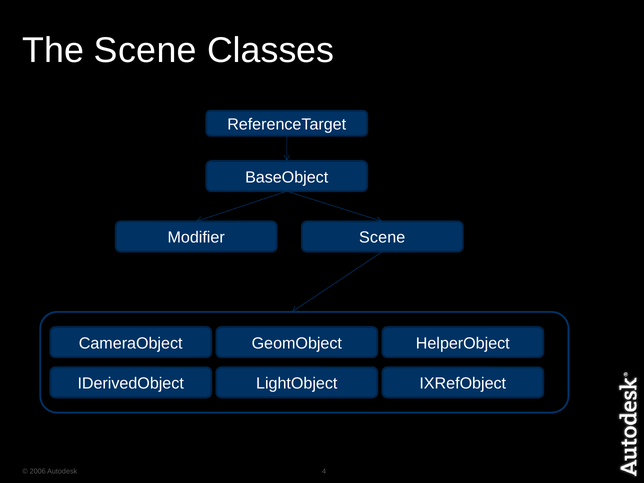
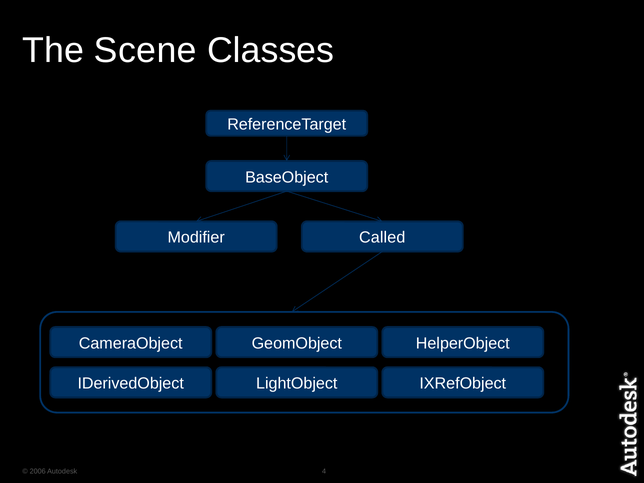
Modifier Scene: Scene -> Called
